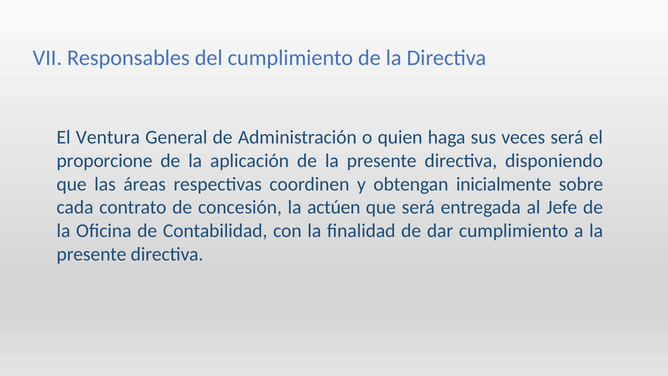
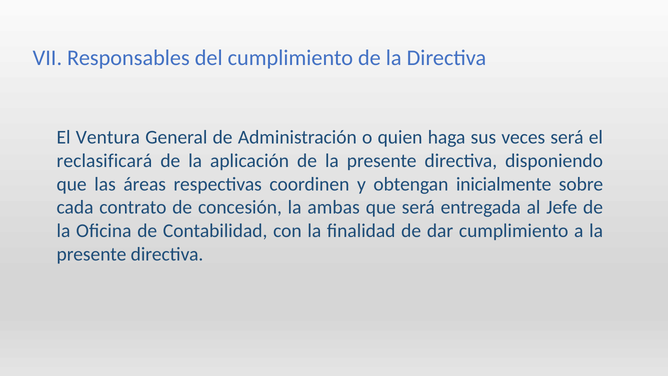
proporcione: proporcione -> reclasificará
actúen: actúen -> ambas
